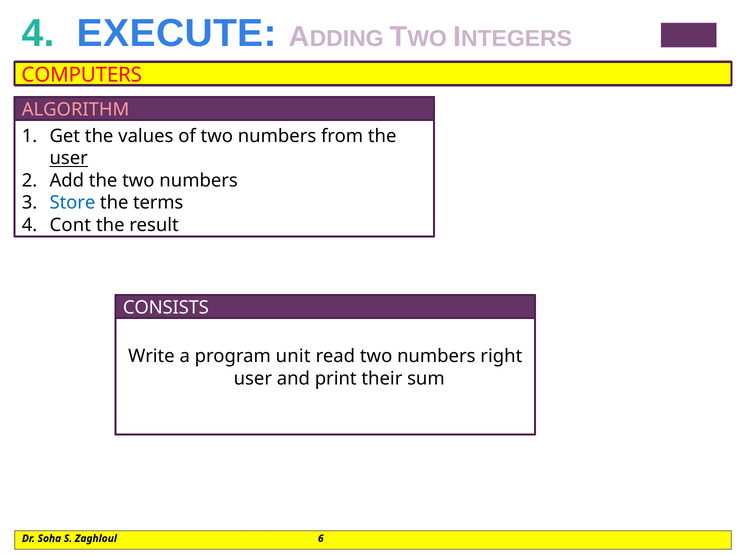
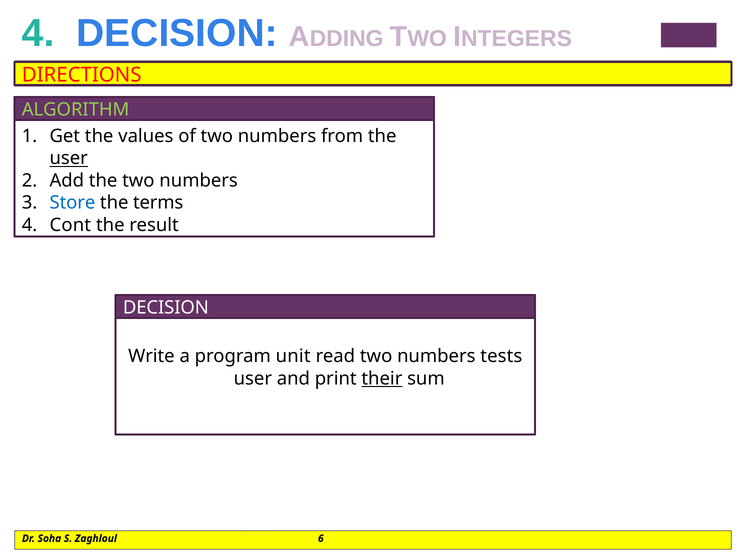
4 EXECUTE: EXECUTE -> DECISION
COMPUTERS: COMPUTERS -> DIRECTIONS
ALGORITHM colour: pink -> light green
CONSISTS at (166, 308): CONSISTS -> DECISION
right: right -> tests
their underline: none -> present
